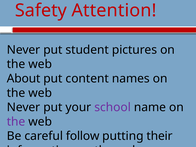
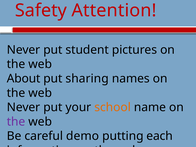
content: content -> sharing
school colour: purple -> orange
follow: follow -> demo
their: their -> each
